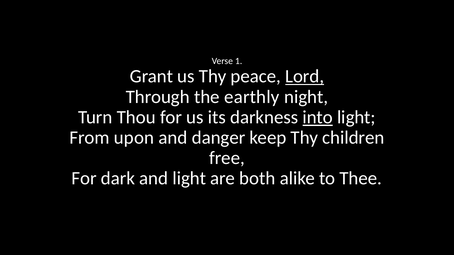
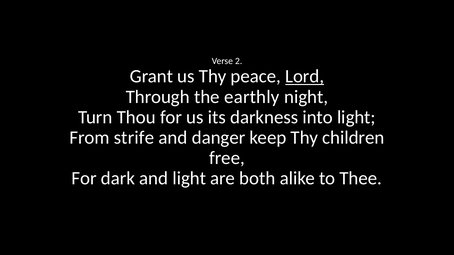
1: 1 -> 2
into underline: present -> none
upon: upon -> strife
